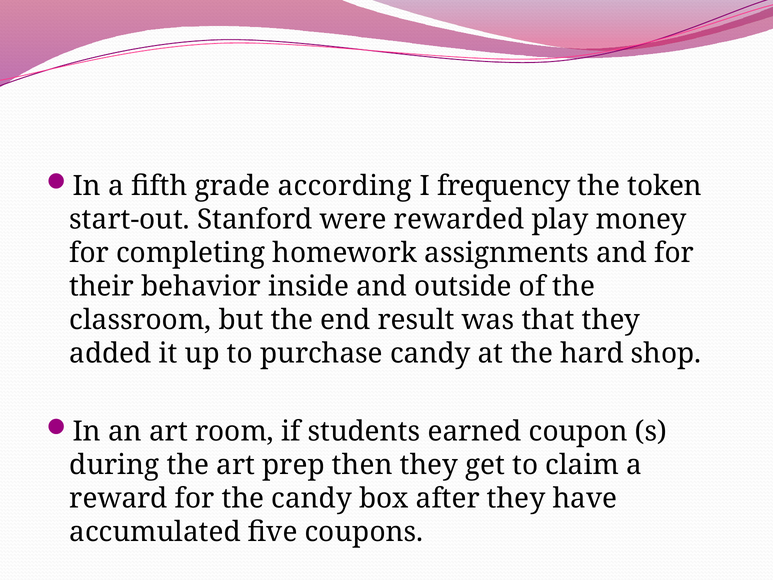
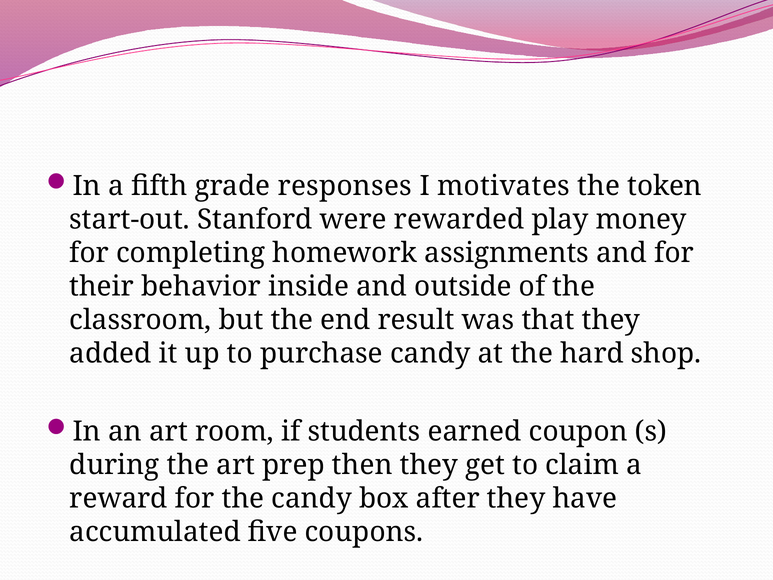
according: according -> responses
frequency: frequency -> motivates
